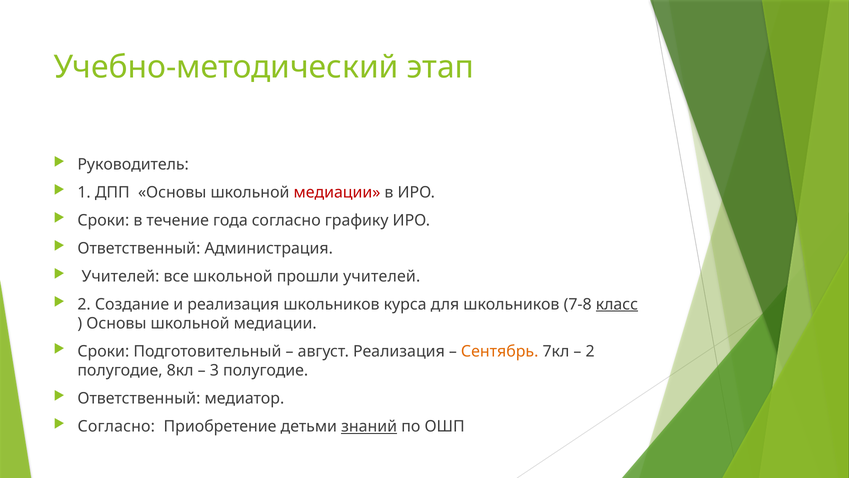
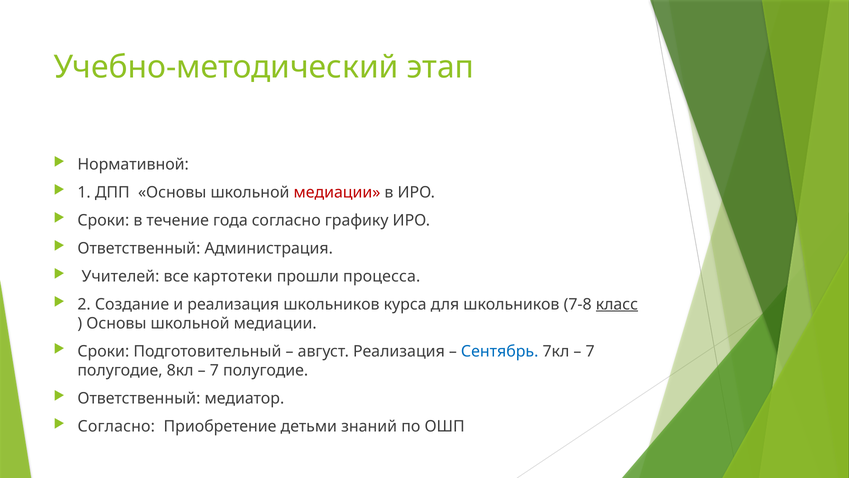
Руководитель: Руководитель -> Нормативной
все школьной: школьной -> картотеки
прошли учителей: учителей -> процесса
Сентябрь colour: orange -> blue
2 at (590, 351): 2 -> 7
3 at (214, 370): 3 -> 7
знаний underline: present -> none
